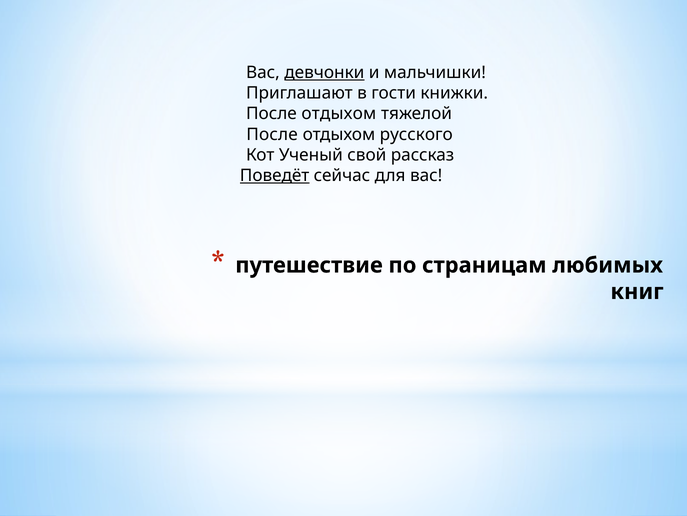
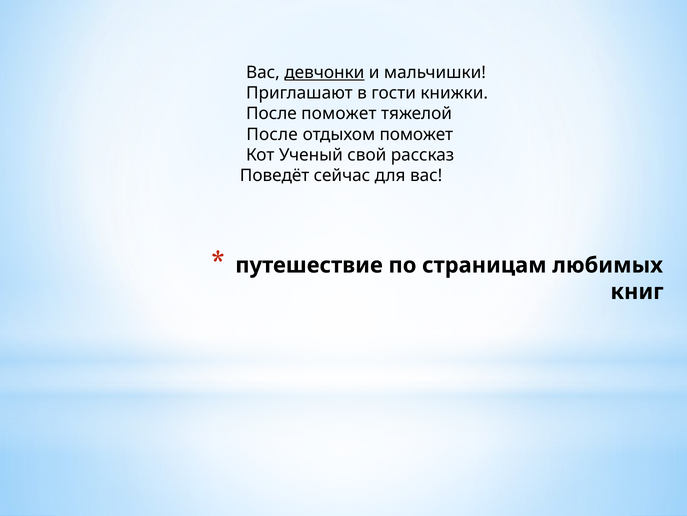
отдыхом at (339, 114): отдыхом -> поможет
отдыхом русского: русского -> поможет
Поведёт underline: present -> none
